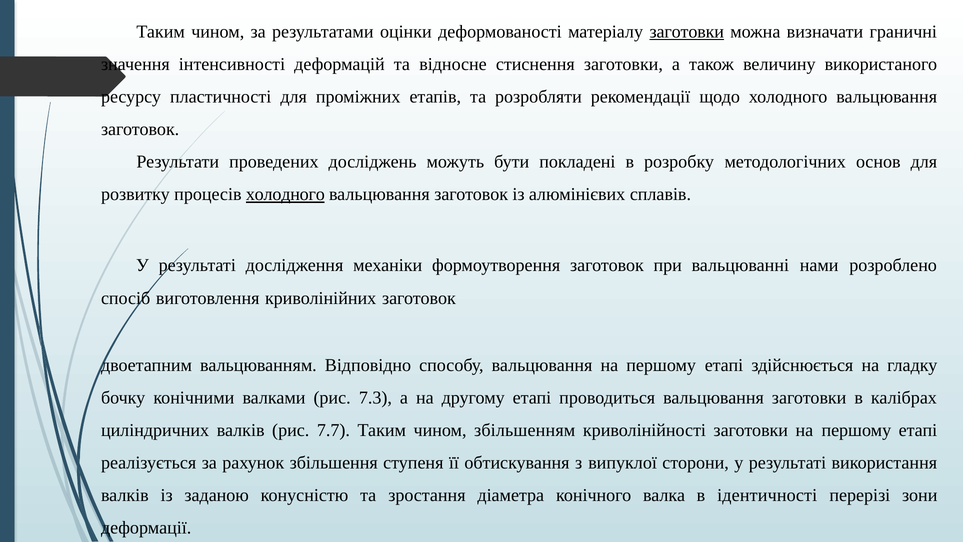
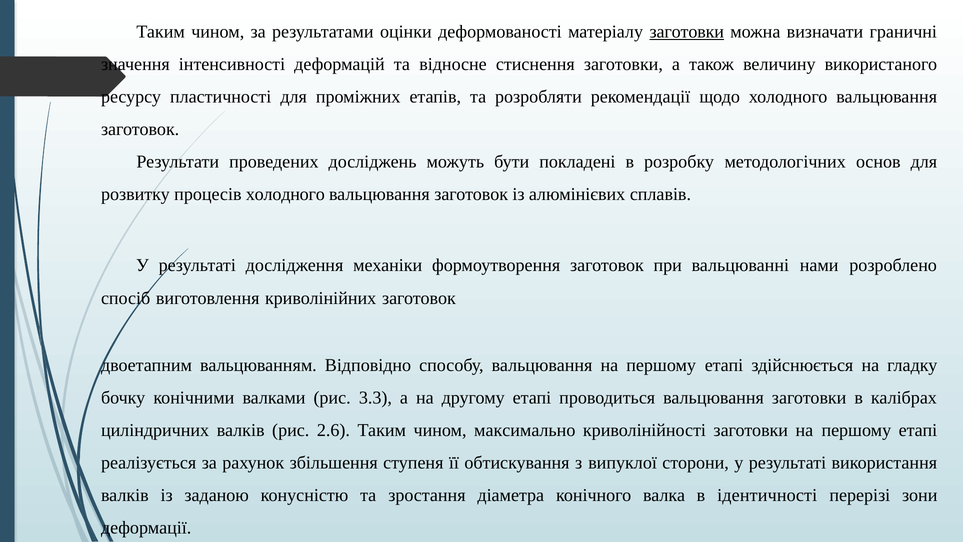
холодного at (285, 194) underline: present -> none
7.3: 7.3 -> 3.3
7.7: 7.7 -> 2.6
збільшенням: збільшенням -> максимально
